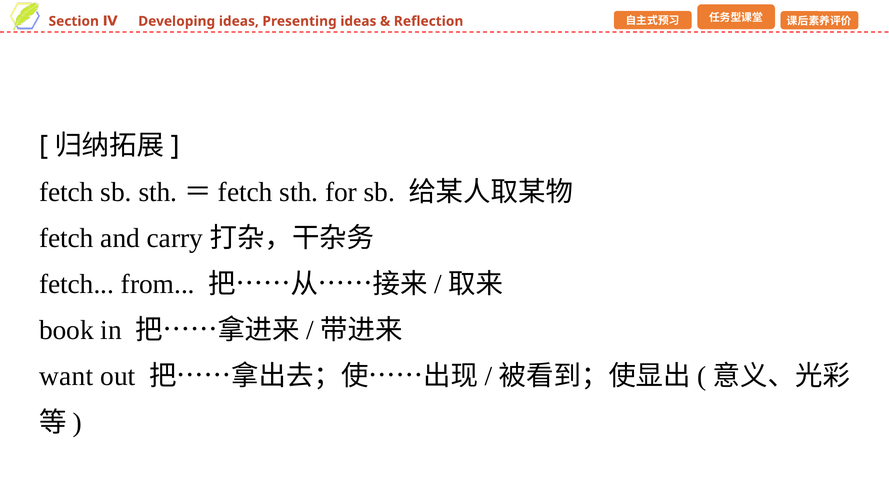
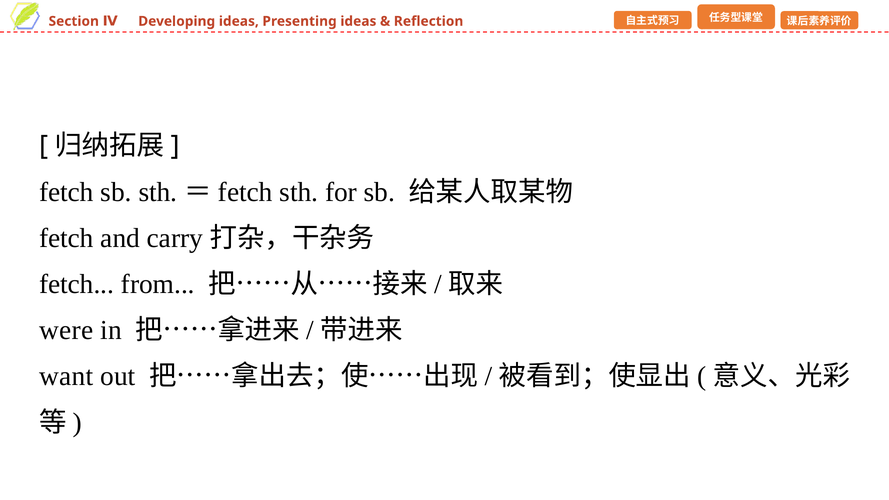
book: book -> were
